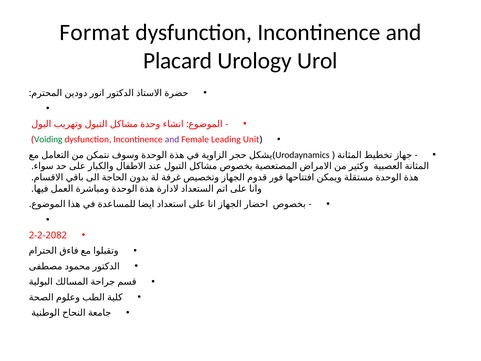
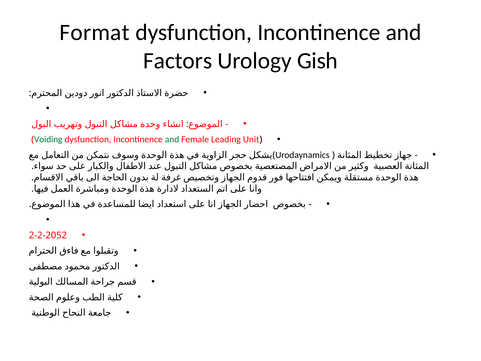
Placard: Placard -> Factors
Urol: Urol -> Gish
and at (172, 139) colour: purple -> green
2-2-2082: 2-2-2082 -> 2-2-2052
